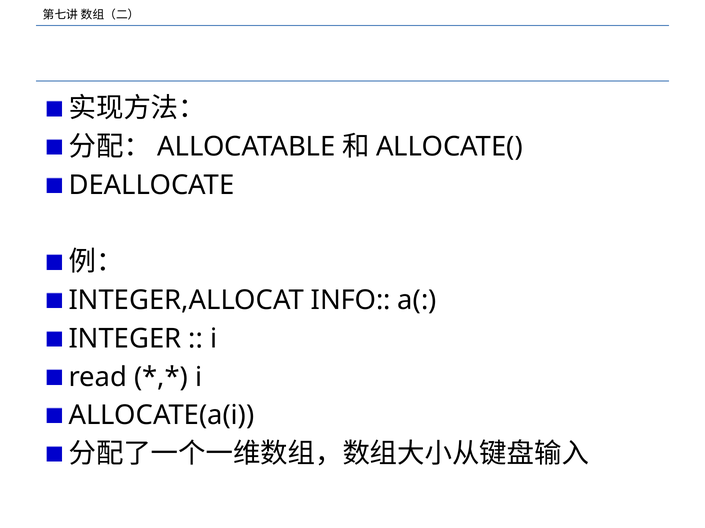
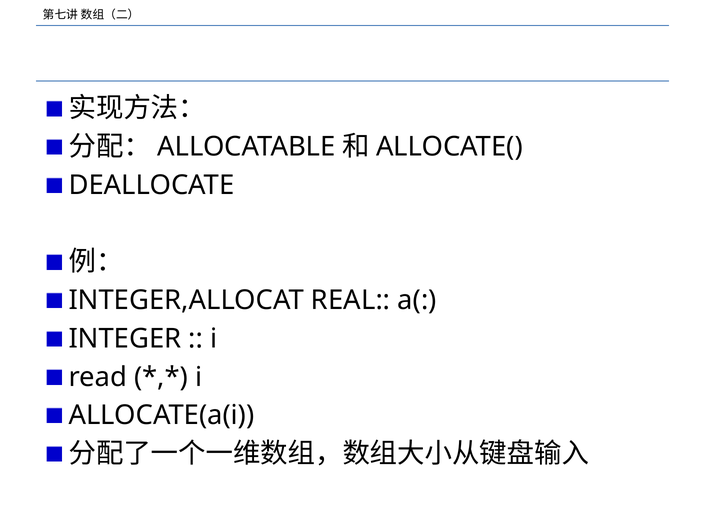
INFO: INFO -> REAL
